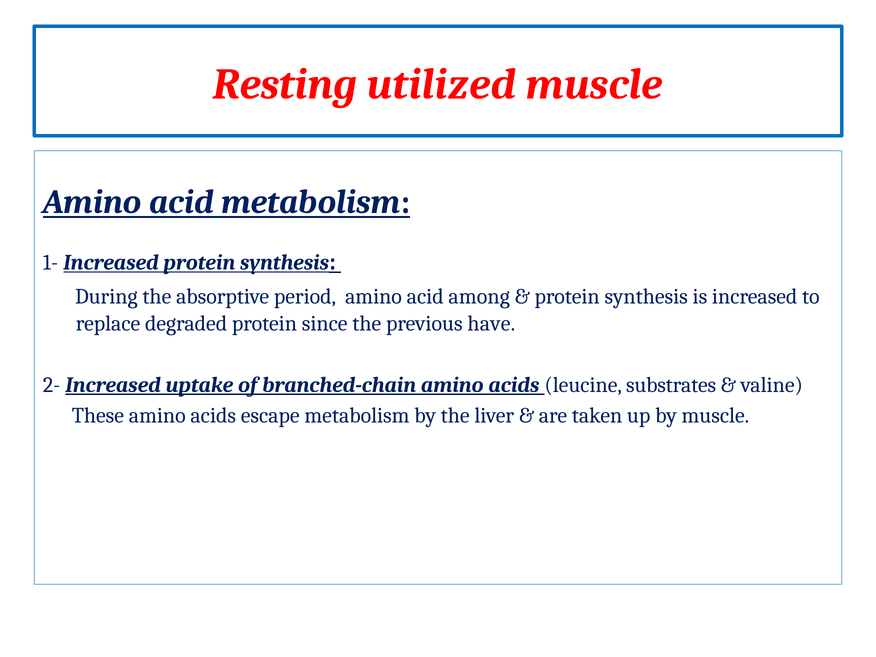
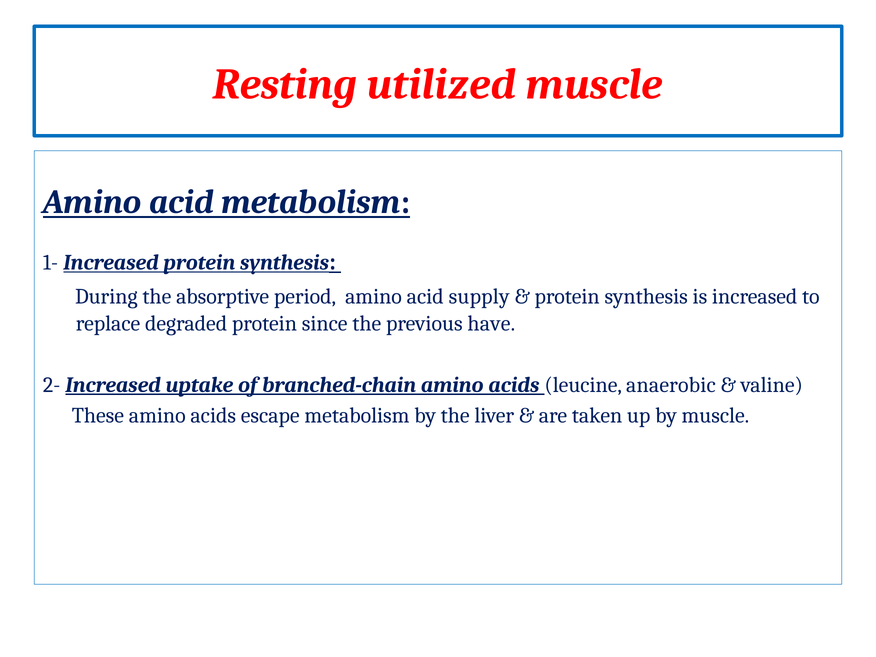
among: among -> supply
substrates: substrates -> anaerobic
